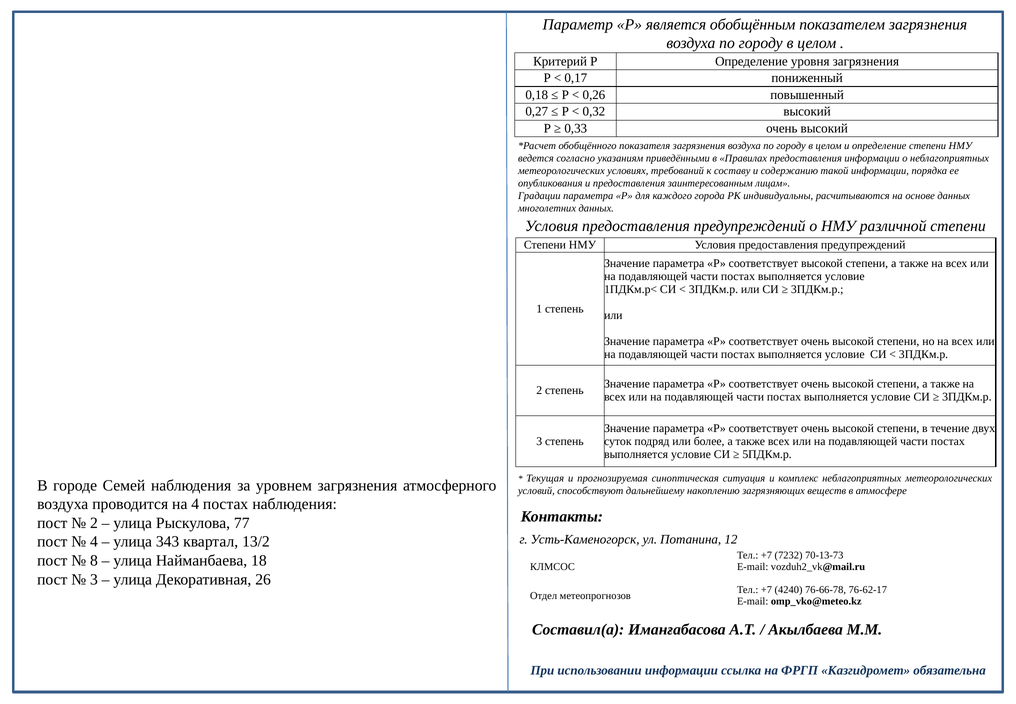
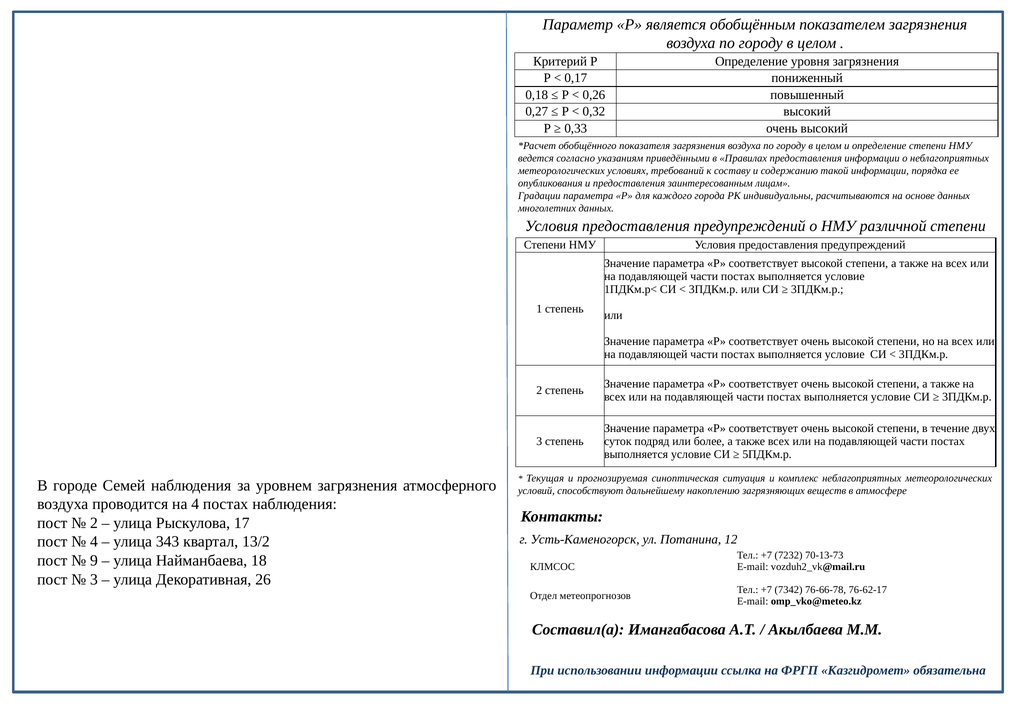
77: 77 -> 17
8: 8 -> 9
4240: 4240 -> 7342
